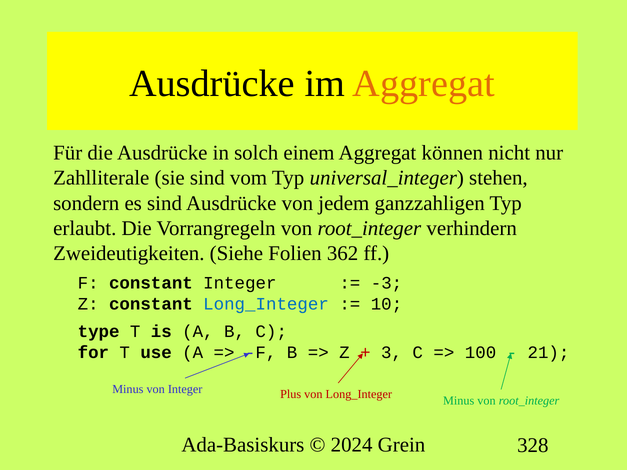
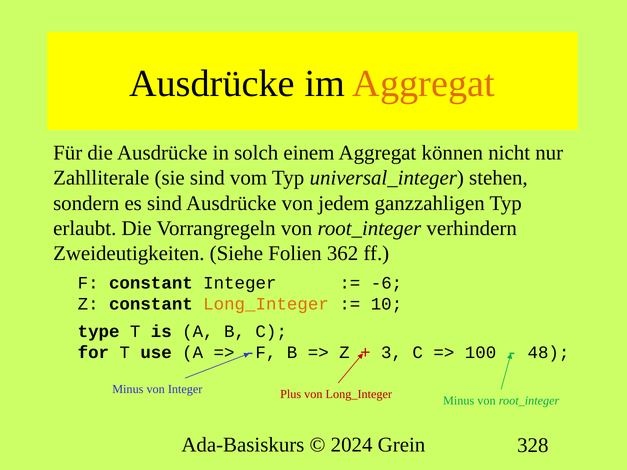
-3: -3 -> -6
Long_Integer at (266, 304) colour: blue -> orange
21: 21 -> 48
